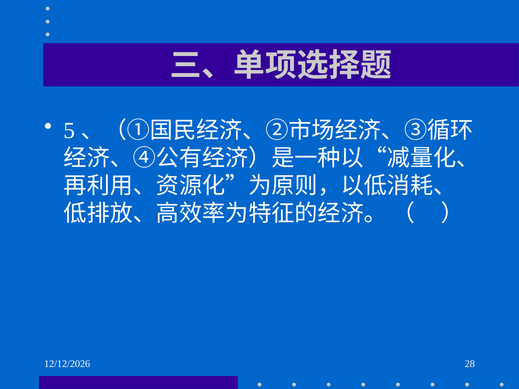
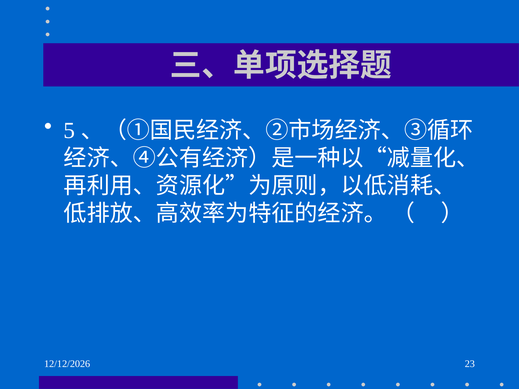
28: 28 -> 23
